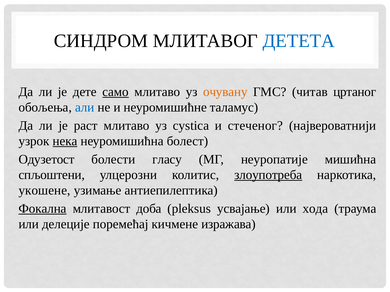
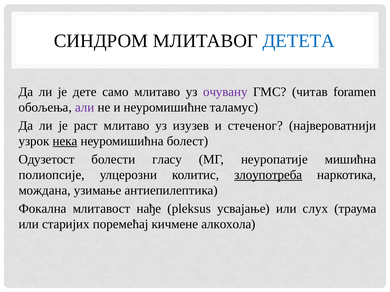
само underline: present -> none
очувану colour: orange -> purple
цртаног: цртаног -> foramen
али colour: blue -> purple
cystica: cystica -> изузев
спљоштени: спљоштени -> полиопсије
укошене: укошене -> мождана
Фокална underline: present -> none
доба: доба -> нађе
хода: хода -> слух
делеције: делеције -> старијих
изражава: изражава -> алкохола
